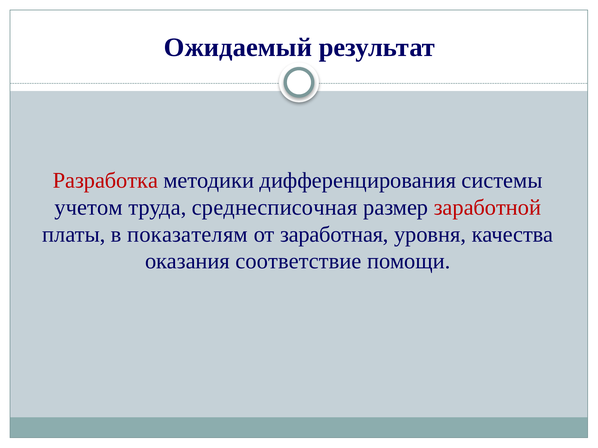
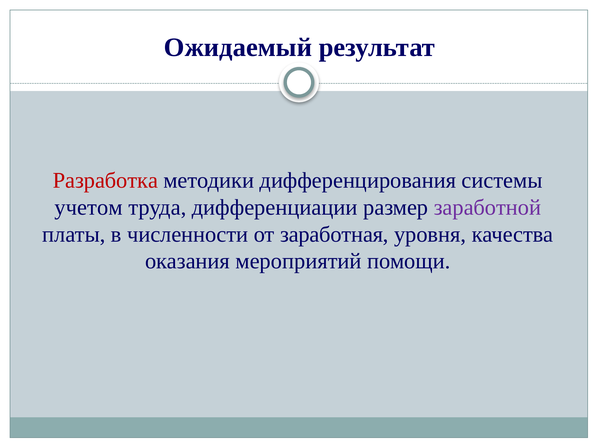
среднесписочная: среднесписочная -> дифференциации
заработной colour: red -> purple
показателям: показателям -> численности
соответствие: соответствие -> мероприятий
